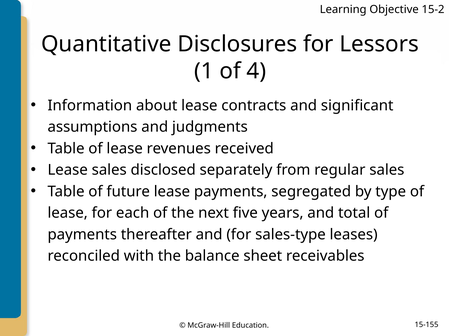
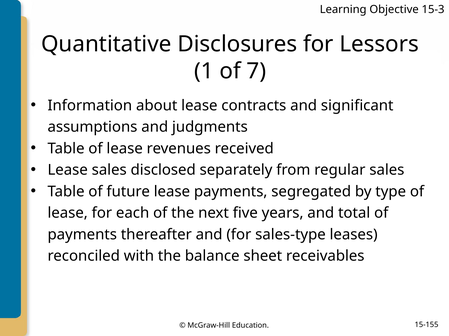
15-2: 15-2 -> 15-3
4: 4 -> 7
